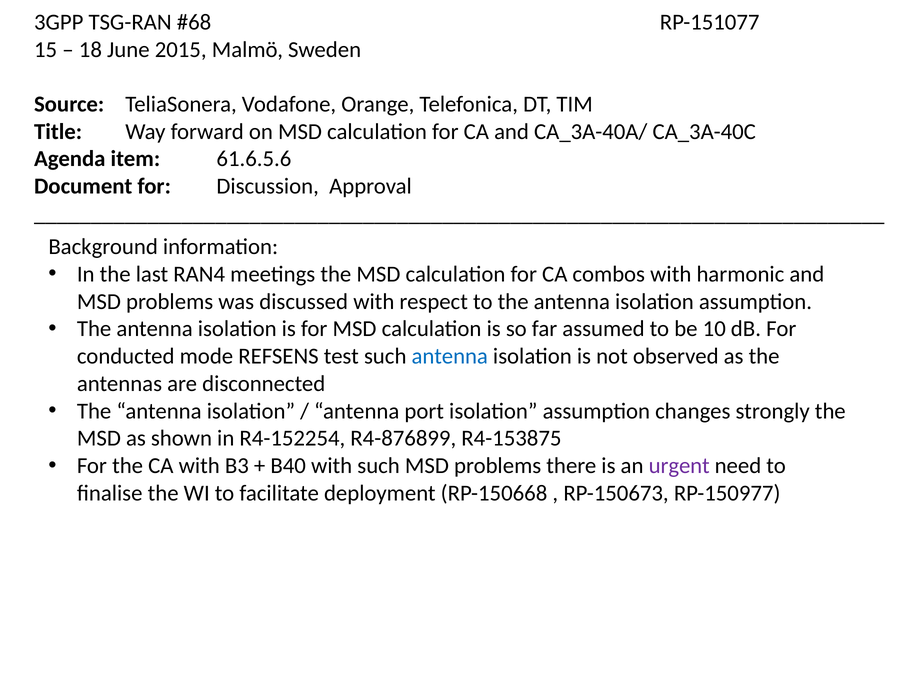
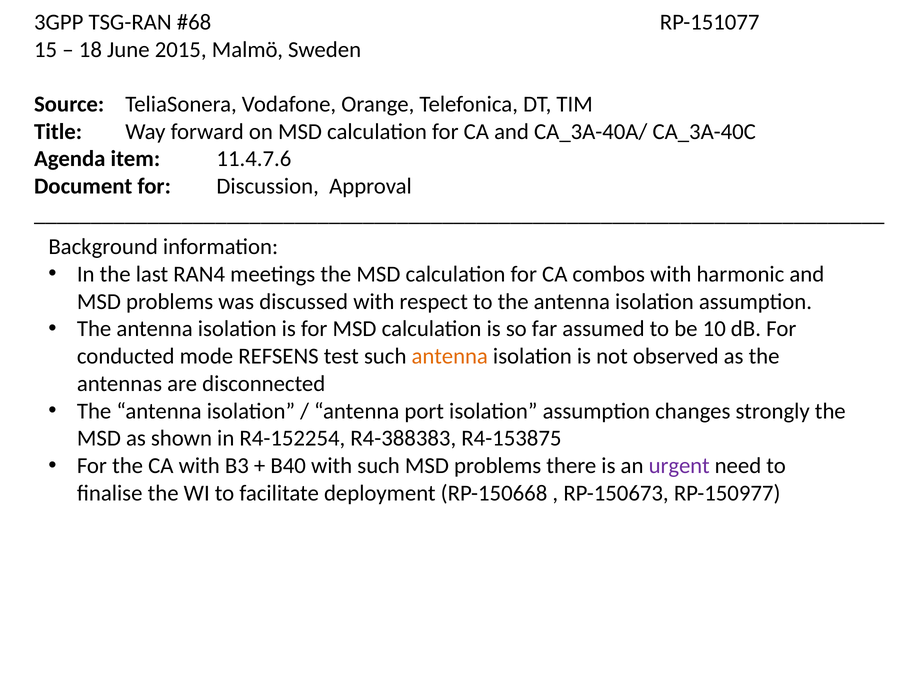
61.6.5.6: 61.6.5.6 -> 11.4.7.6
antenna at (450, 356) colour: blue -> orange
R4-876899: R4-876899 -> R4-388383
